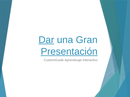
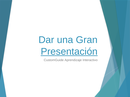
Dar underline: present -> none
